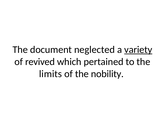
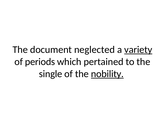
revived: revived -> periods
limits: limits -> single
nobility underline: none -> present
